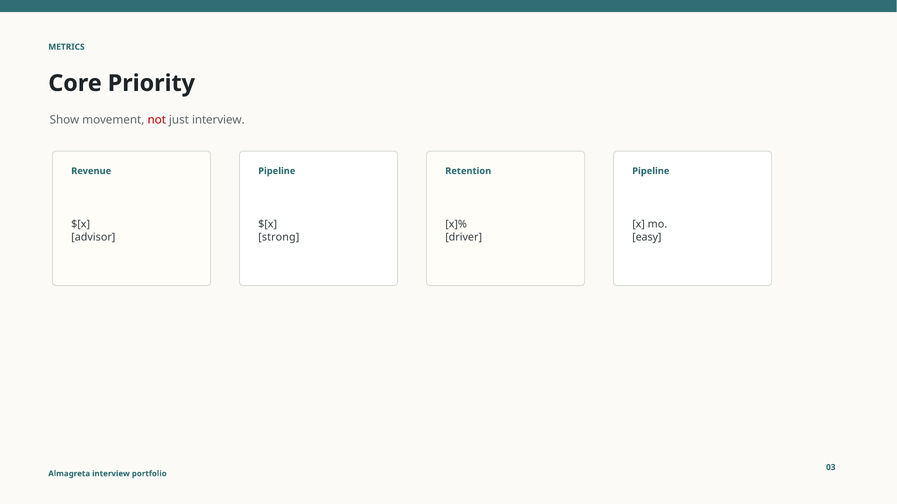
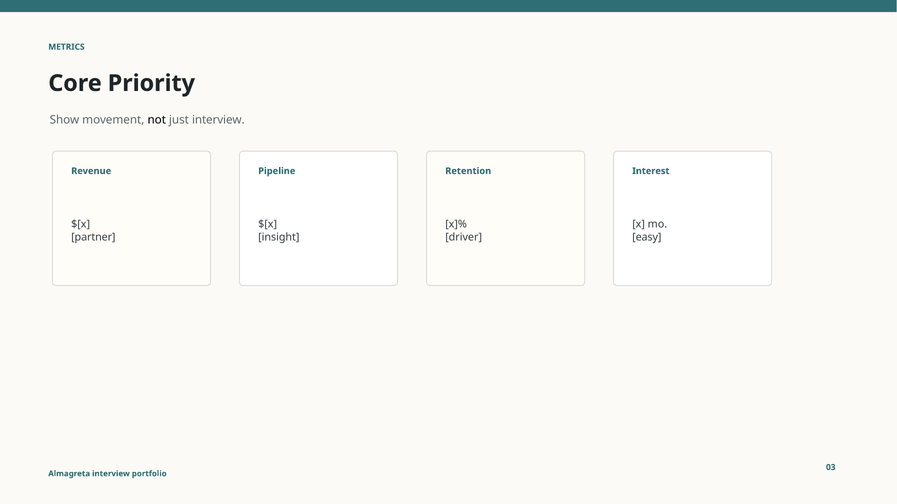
not colour: red -> black
Pipeline at (651, 171): Pipeline -> Interest
advisor: advisor -> partner
strong: strong -> insight
